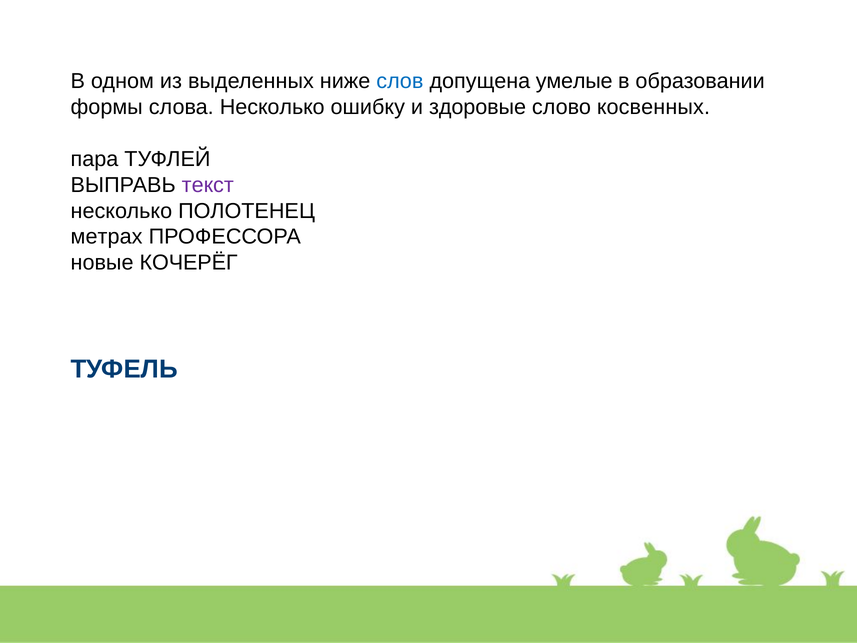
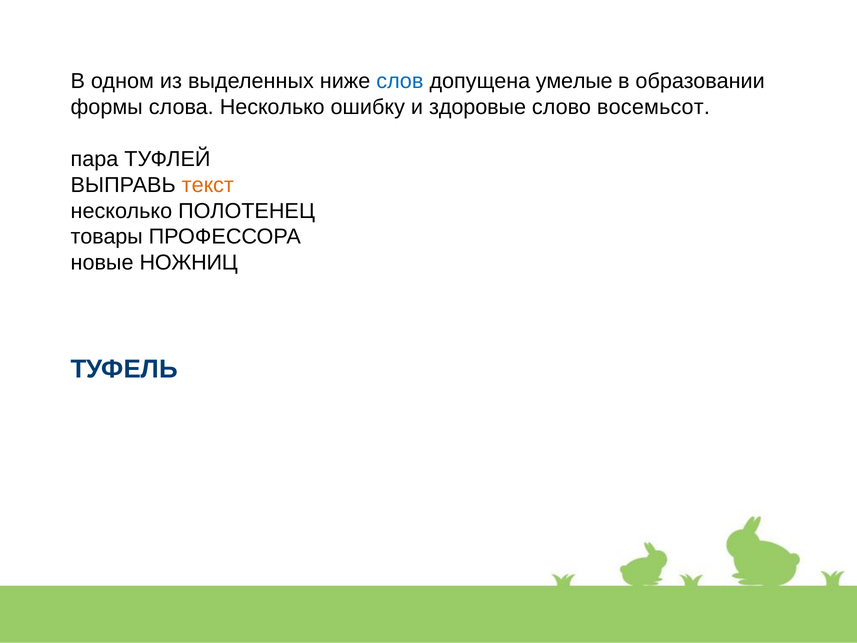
косвенных: косвенных -> восемьсот
текст colour: purple -> orange
метрах: метрах -> товары
КОЧЕРЁГ: КОЧЕРЁГ -> НОЖНИЦ
